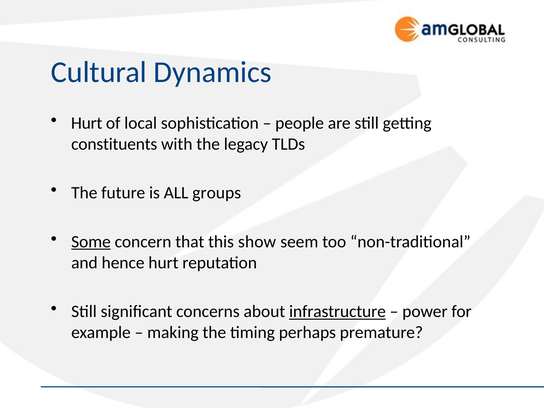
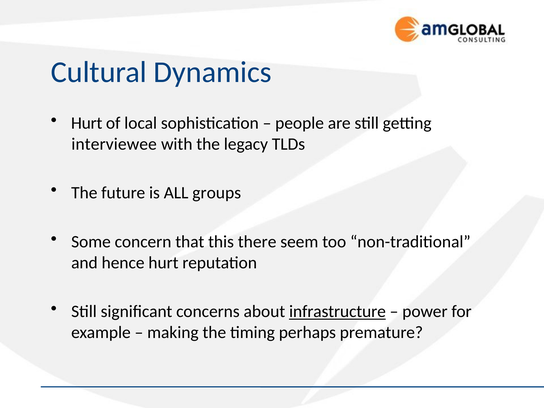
constituents: constituents -> interviewee
Some underline: present -> none
show: show -> there
